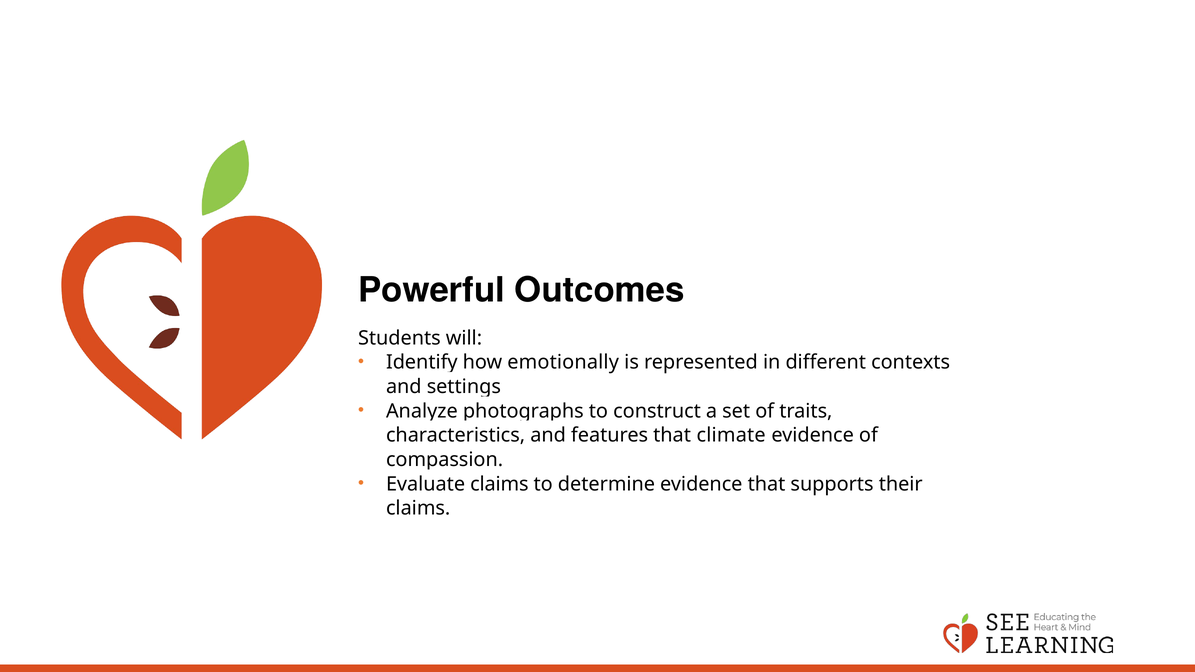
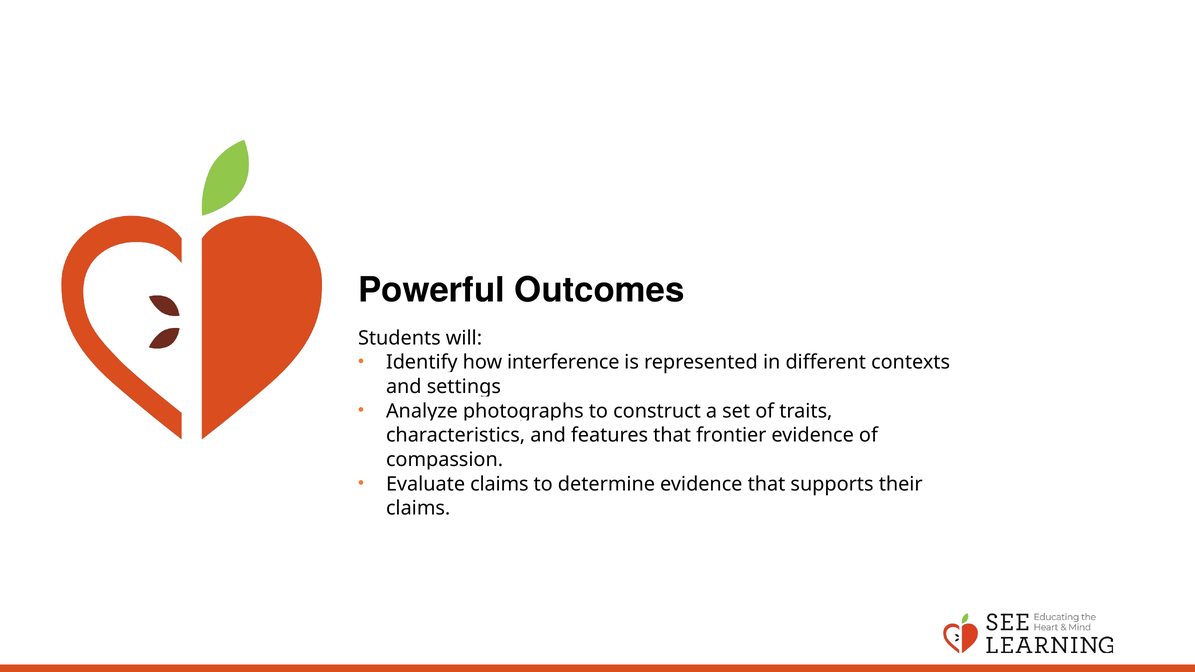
emotionally: emotionally -> interference
climate: climate -> frontier
